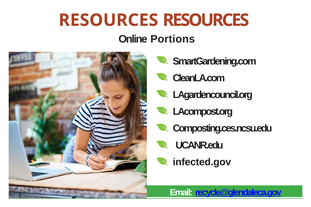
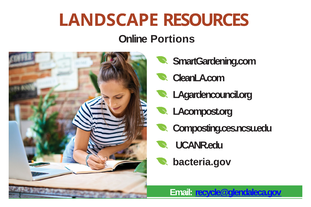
RESOURCES at (108, 20): RESOURCES -> LANDSCAPE
infected.gov: infected.gov -> bacteria.gov
